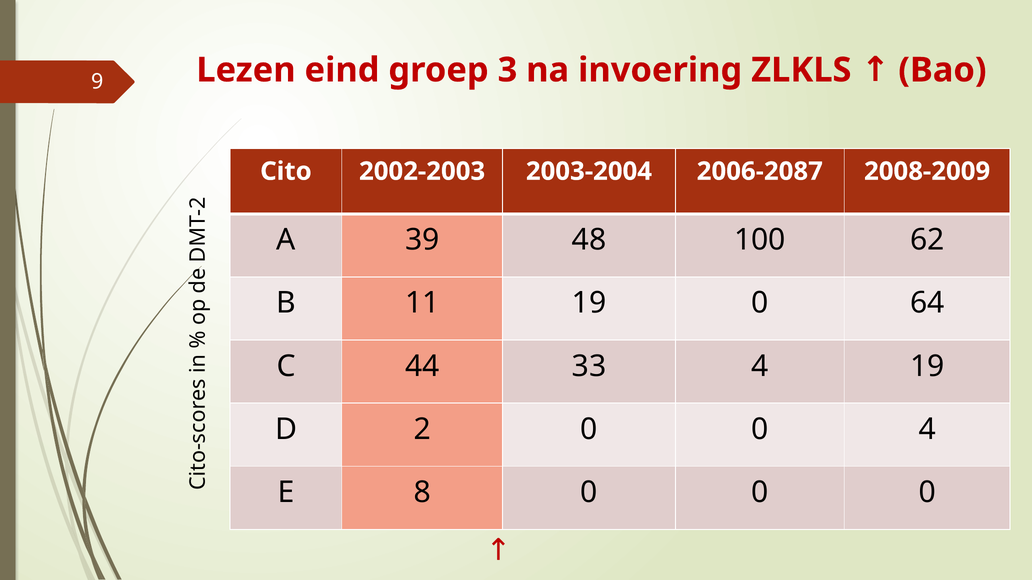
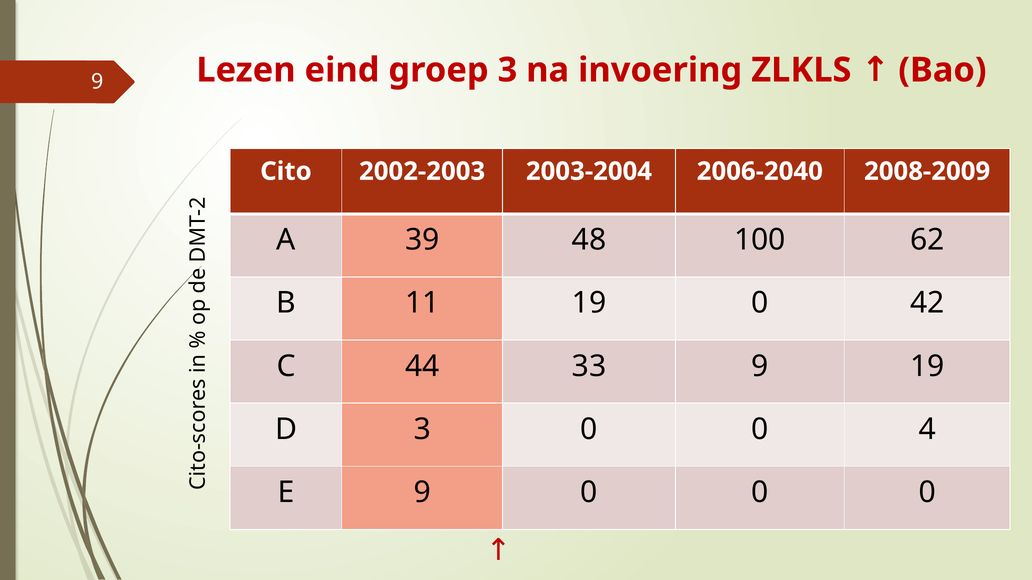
2006-2087: 2006-2087 -> 2006-2040
64: 64 -> 42
33 4: 4 -> 9
D 2: 2 -> 3
E 8: 8 -> 9
